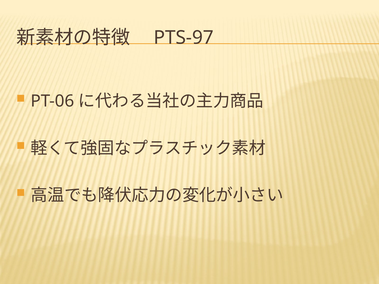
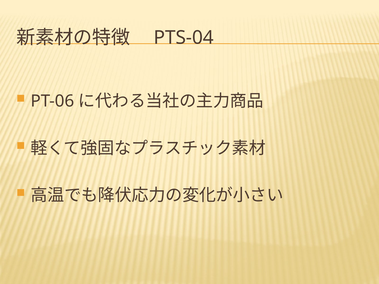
PTS-97: PTS-97 -> PTS-04
